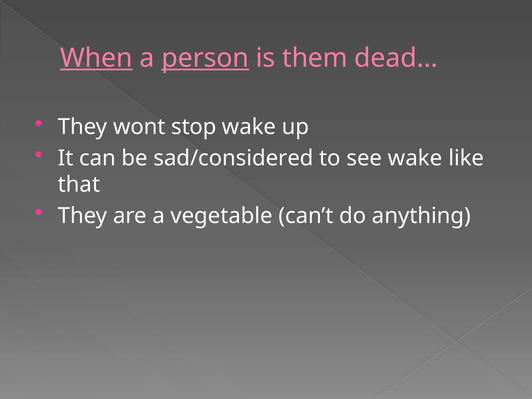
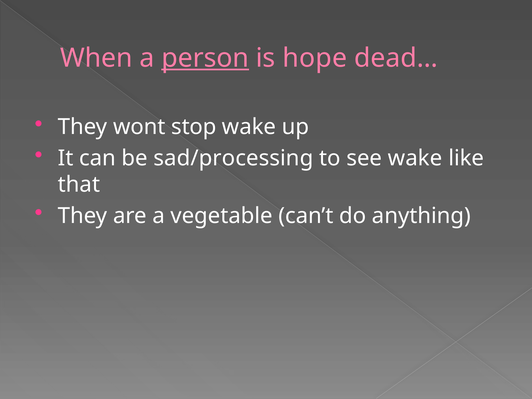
When underline: present -> none
them: them -> hope
sad/considered: sad/considered -> sad/processing
